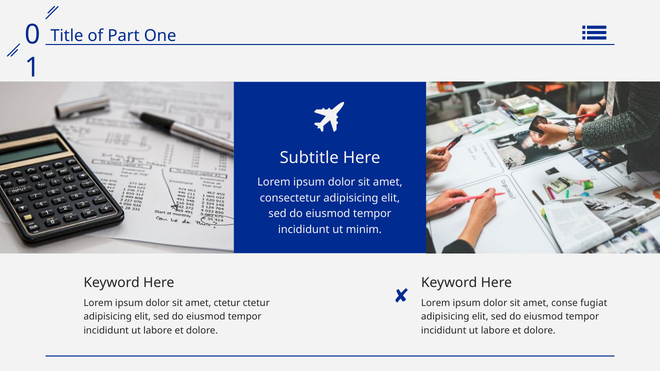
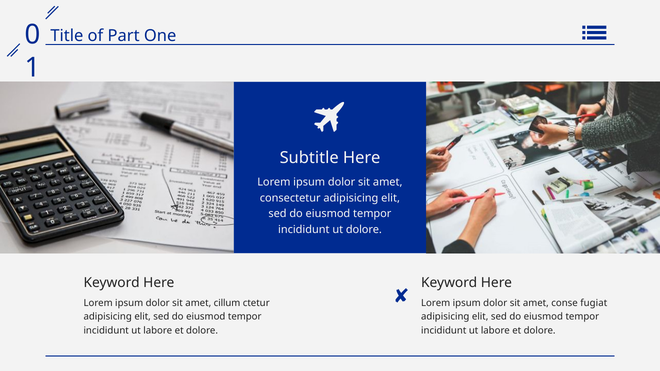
ut minim: minim -> dolore
amet ctetur: ctetur -> cillum
